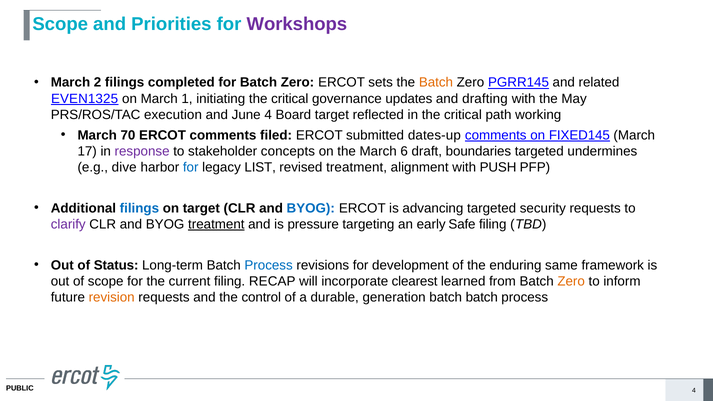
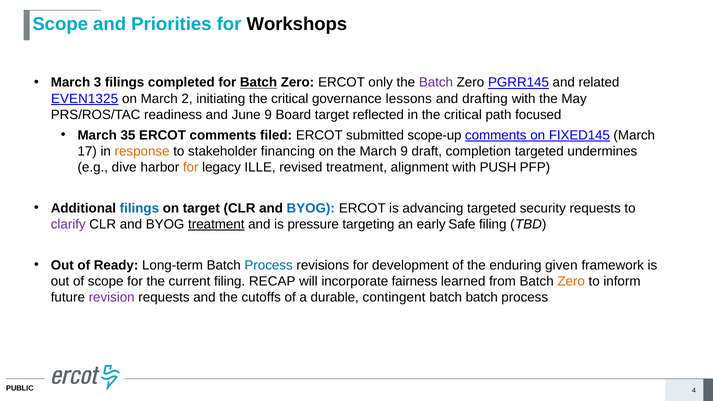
Workshops colour: purple -> black
2: 2 -> 3
Batch at (259, 83) underline: none -> present
sets: sets -> only
Batch at (436, 83) colour: orange -> purple
1: 1 -> 2
updates: updates -> lessons
execution: execution -> readiness
June 4: 4 -> 9
working: working -> focused
70: 70 -> 35
dates-up: dates-up -> scope-up
response colour: purple -> orange
concepts: concepts -> financing
March 6: 6 -> 9
boundaries: boundaries -> completion
for at (191, 167) colour: blue -> orange
LIST: LIST -> ILLE
Status: Status -> Ready
same: same -> given
clearest: clearest -> fairness
revision colour: orange -> purple
control: control -> cutoffs
generation: generation -> contingent
